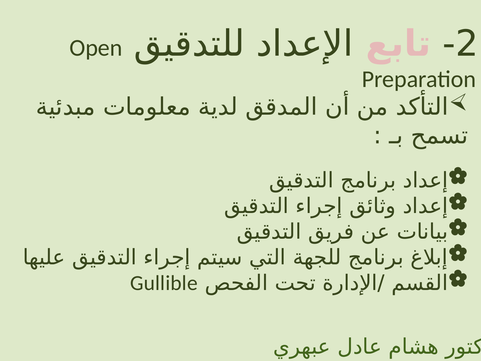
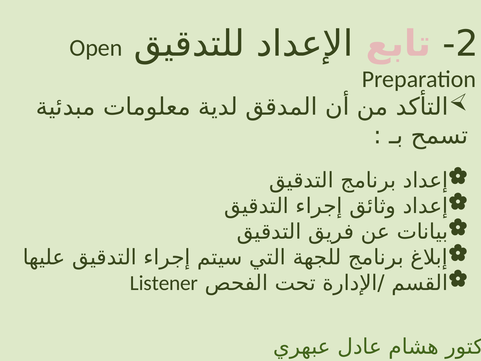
Gullible: Gullible -> Listener
